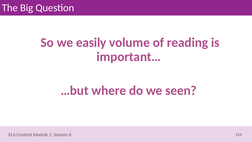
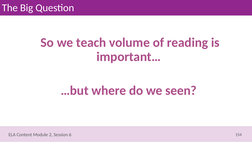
easily: easily -> teach
